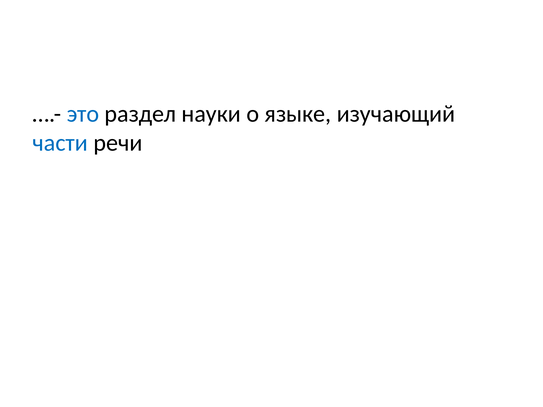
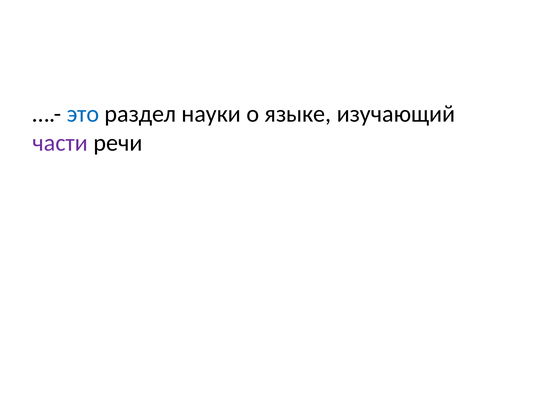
части colour: blue -> purple
